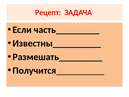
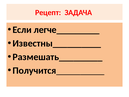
часть_________: часть_________ -> легче_________
